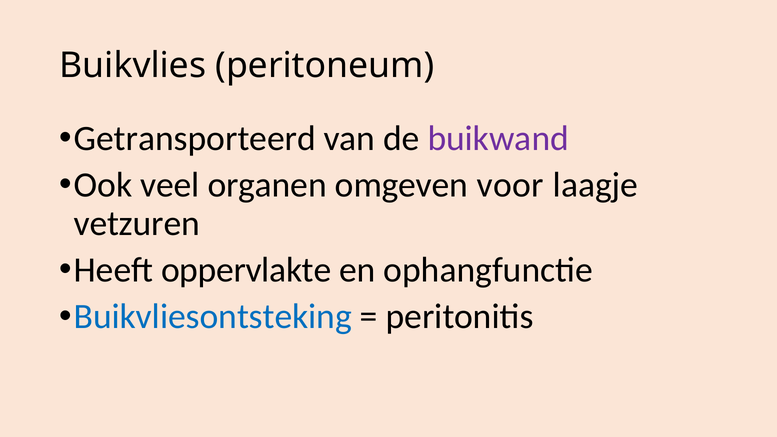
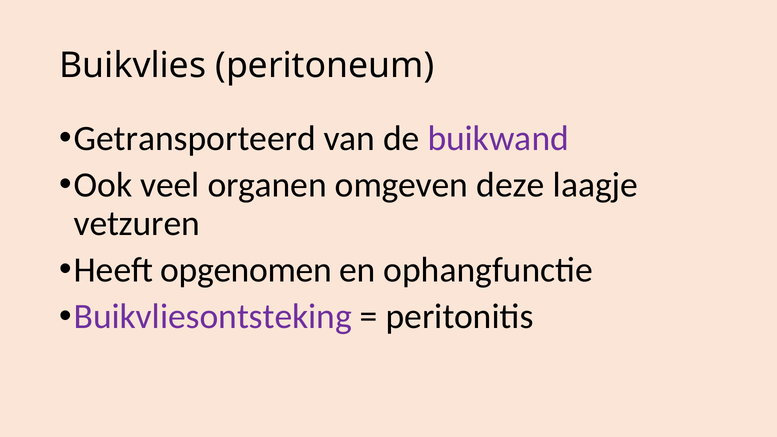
voor: voor -> deze
oppervlakte: oppervlakte -> opgenomen
Buikvliesontsteking colour: blue -> purple
